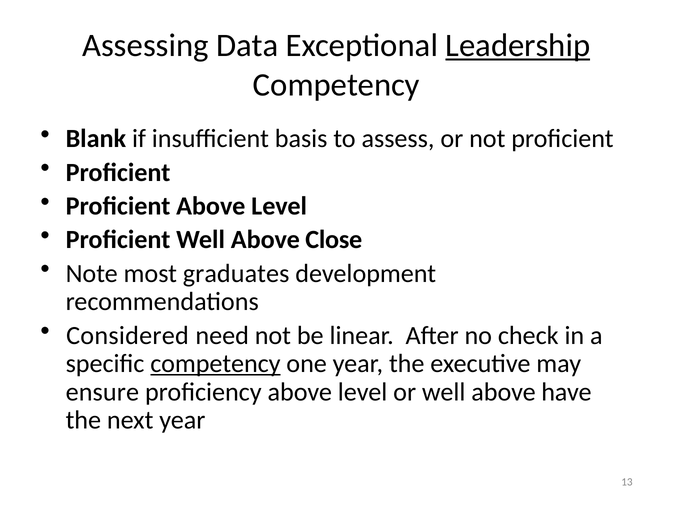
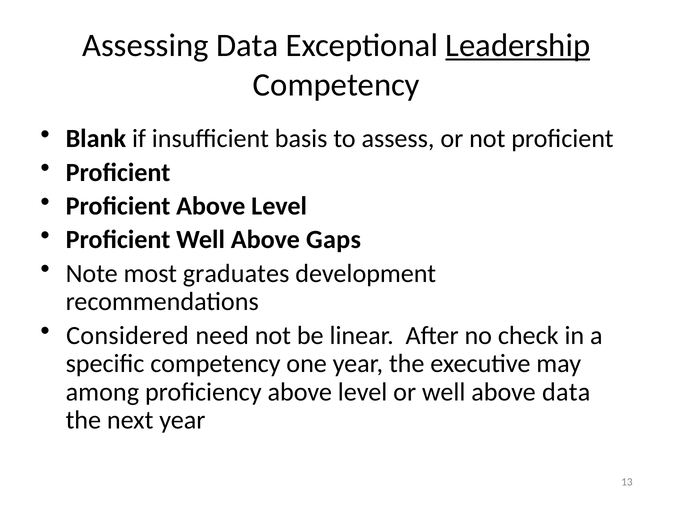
Close: Close -> Gaps
competency at (215, 363) underline: present -> none
ensure: ensure -> among
above have: have -> data
